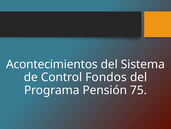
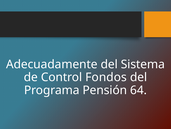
Acontecimientos: Acontecimientos -> Adecuadamente
75: 75 -> 64
